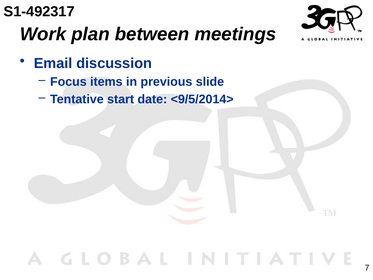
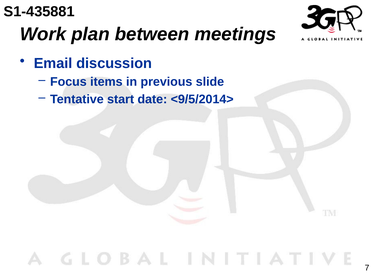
S1-492317: S1-492317 -> S1-435881
